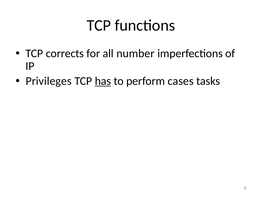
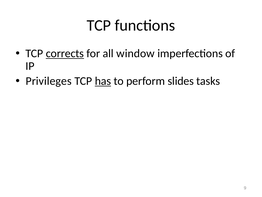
corrects underline: none -> present
number: number -> window
cases: cases -> slides
